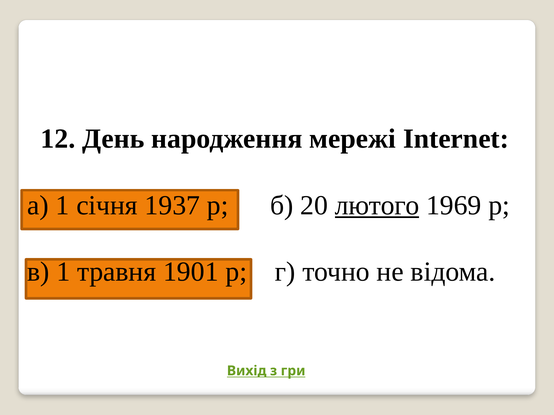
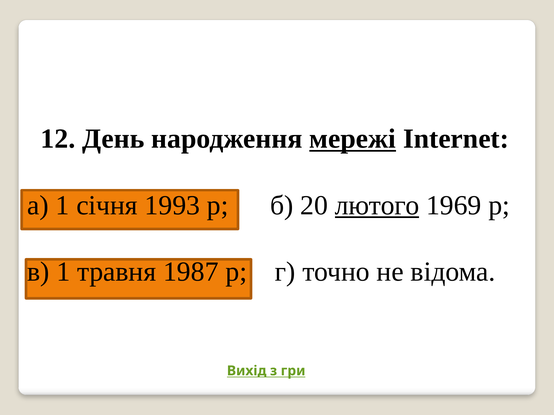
мережі underline: none -> present
1937: 1937 -> 1993
1901: 1901 -> 1987
